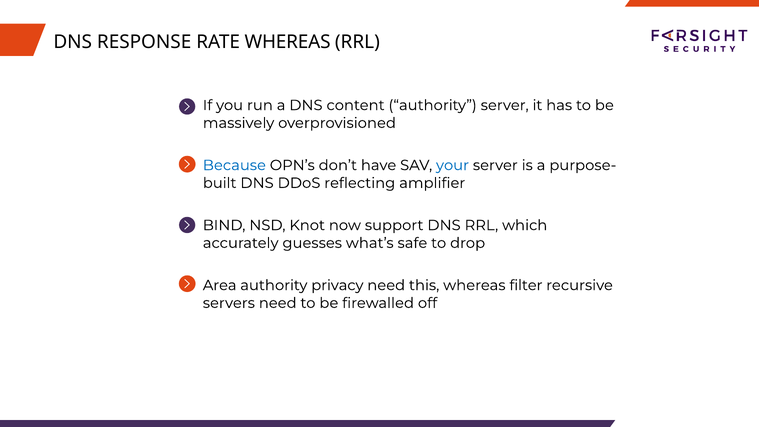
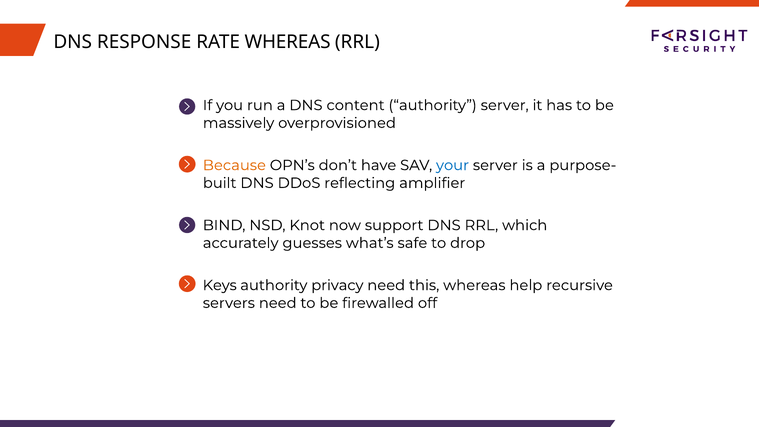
Because colour: blue -> orange
Area: Area -> Keys
filter: filter -> help
